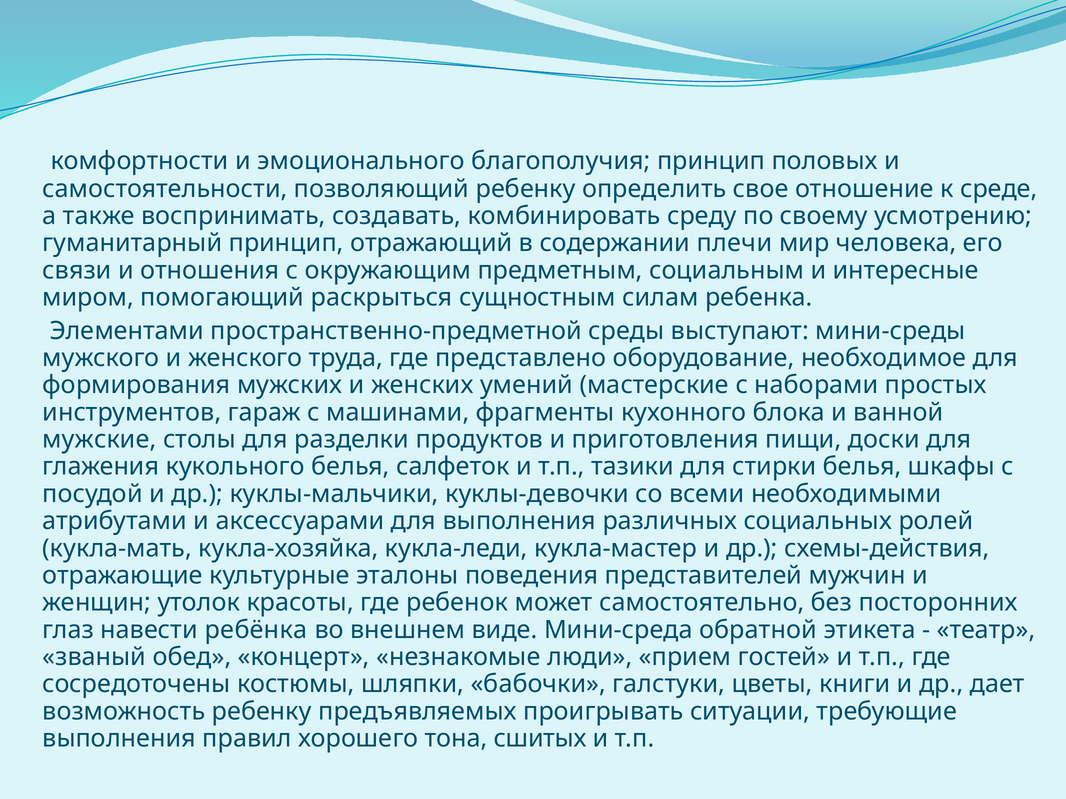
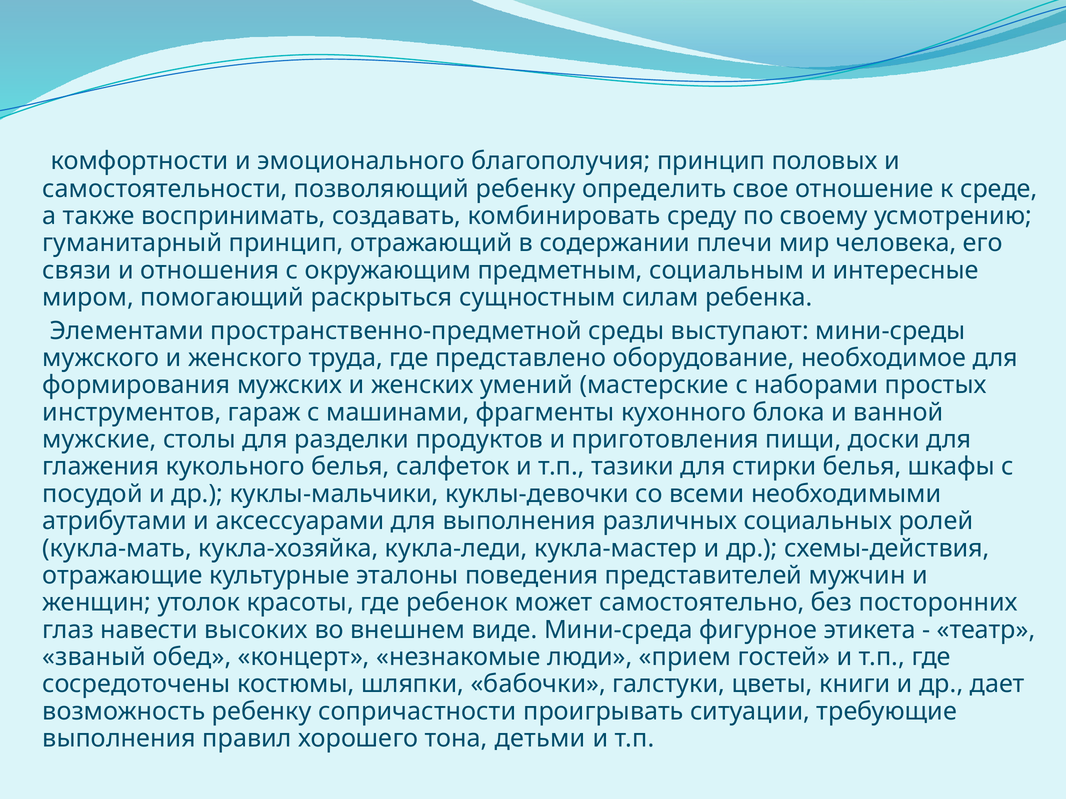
ребёнка: ребёнка -> высоких
обратной: обратной -> фигурное
предъявляемых: предъявляемых -> сопричастности
сшитых: сшитых -> детьми
